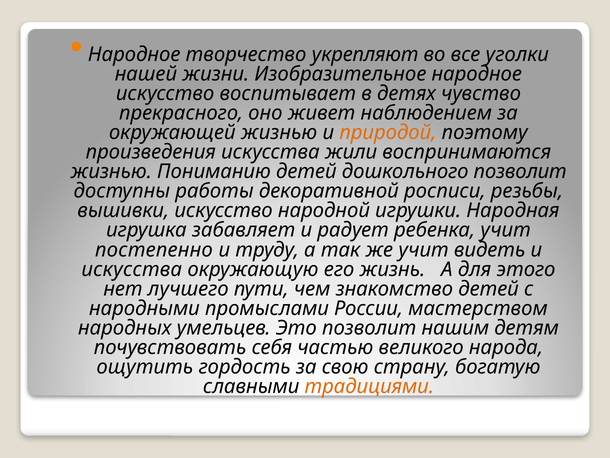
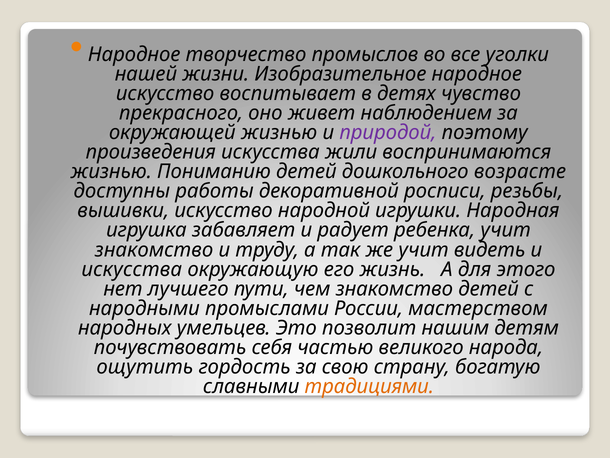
укрепляют: укрепляют -> промыслов
природой colour: orange -> purple
дошкольного позволит: позволит -> возрасте
постепенно at (154, 250): постепенно -> знакомство
